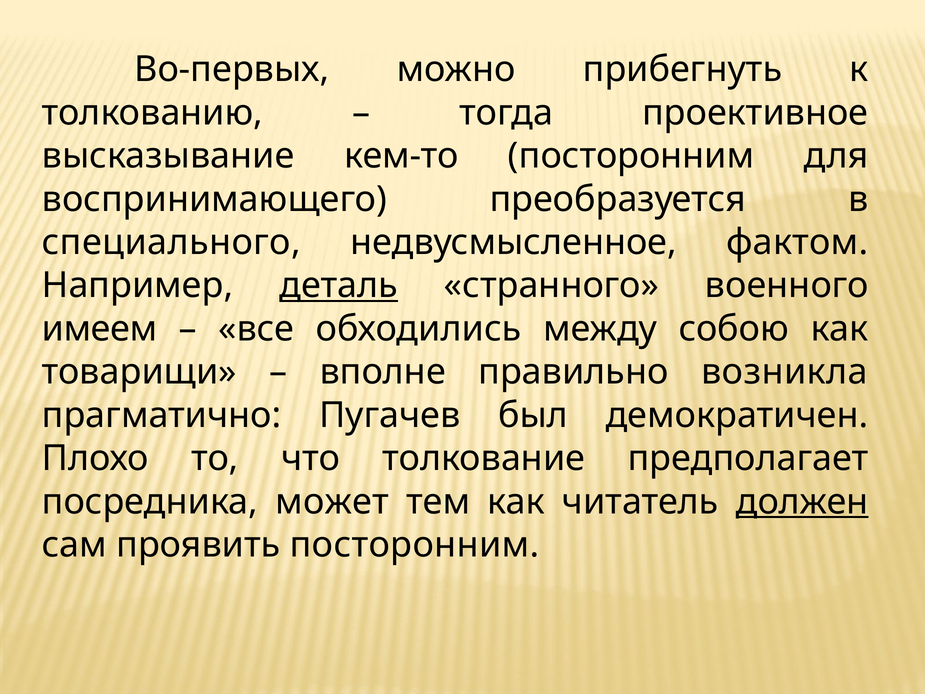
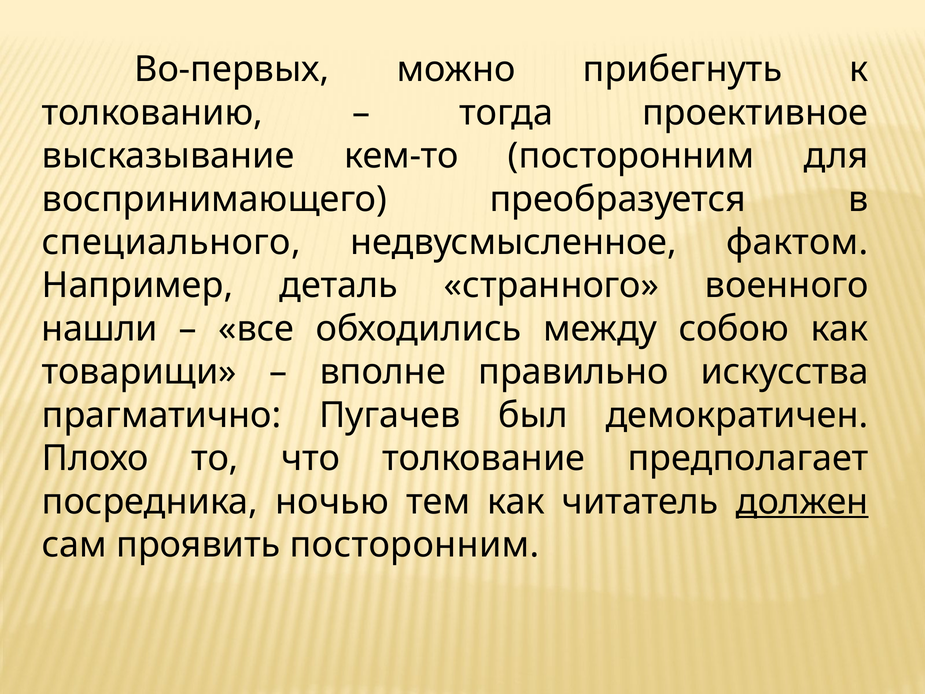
деталь underline: present -> none
имеем: имеем -> нашли
возникла: возникла -> искусства
может: может -> ночью
